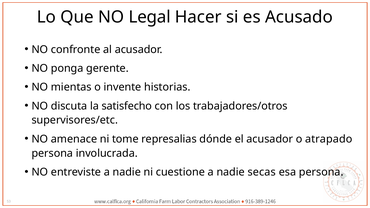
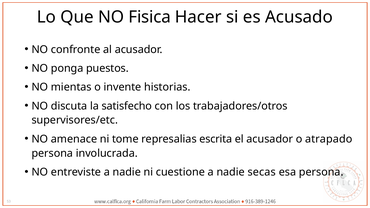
Legal: Legal -> Fisica
gerente: gerente -> puestos
dónde: dónde -> escrita
